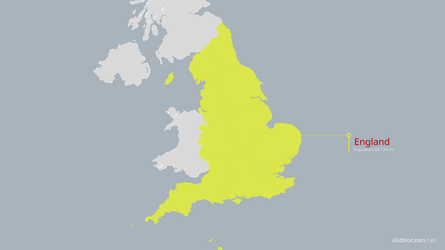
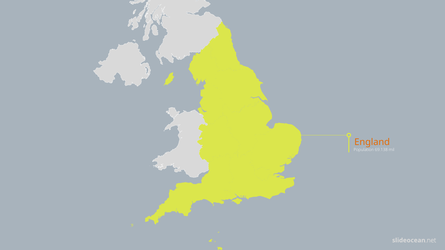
England colour: red -> orange
